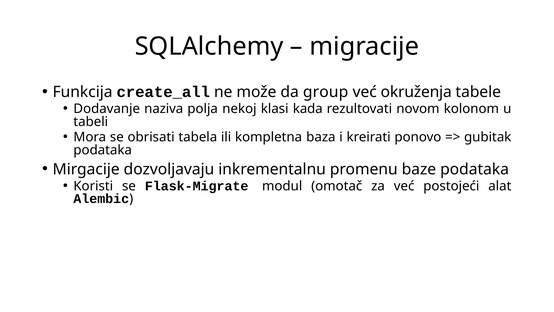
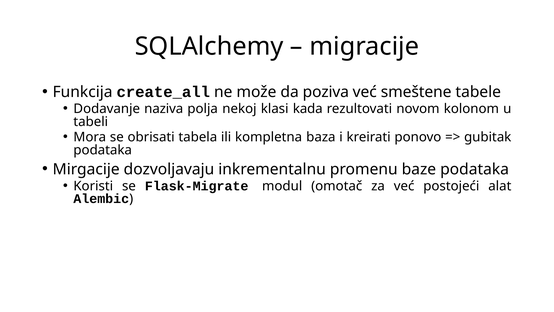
group: group -> poziva
okruženja: okruženja -> smeštene
